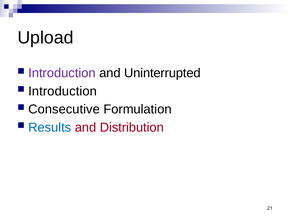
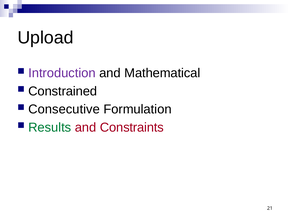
Uninterrupted: Uninterrupted -> Mathematical
Introduction at (63, 91): Introduction -> Constrained
Results colour: blue -> green
Distribution: Distribution -> Constraints
